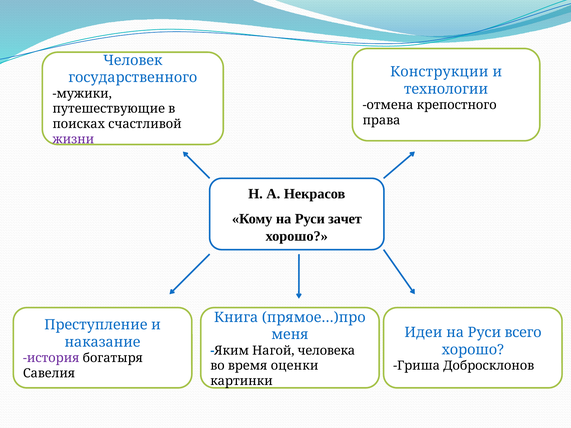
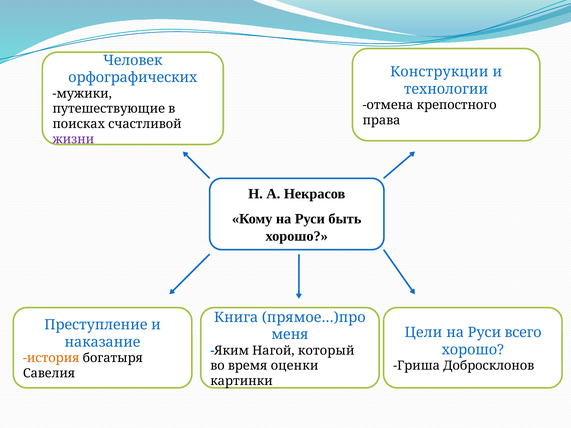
государственного: государственного -> орфографических
зачет: зачет -> быть
Идеи: Идеи -> Цели
человека: человека -> который
история colour: purple -> orange
